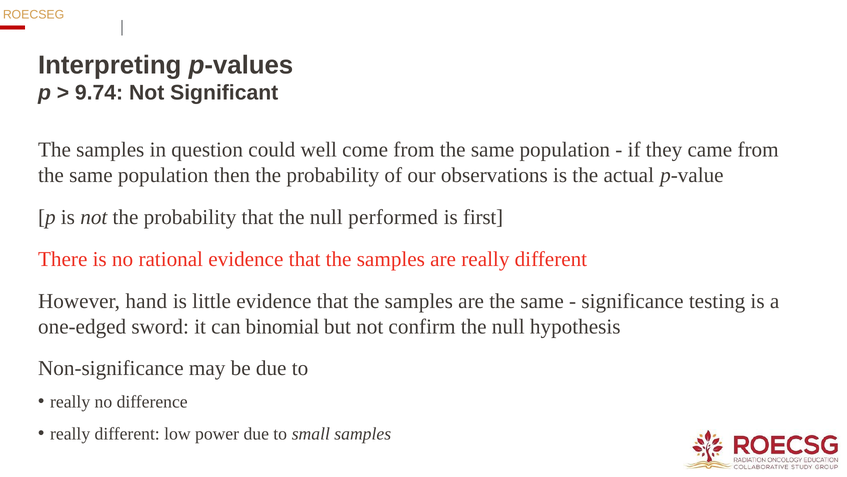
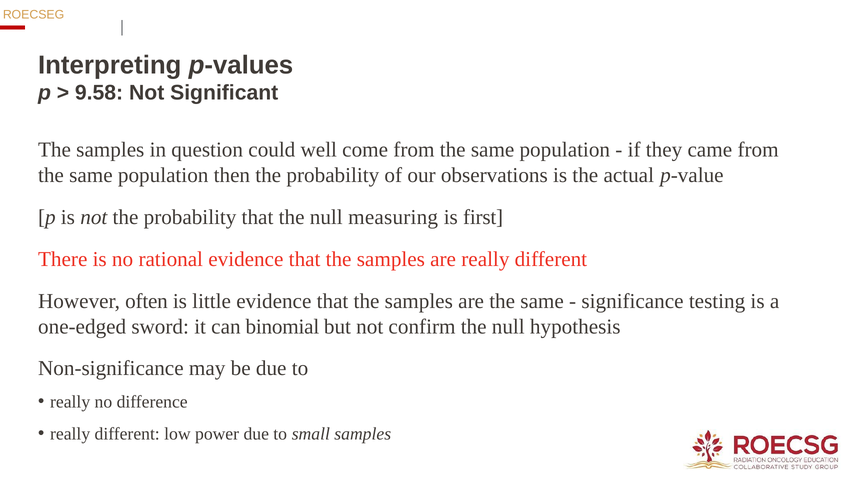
9.74: 9.74 -> 9.58
performed: performed -> measuring
hand: hand -> often
